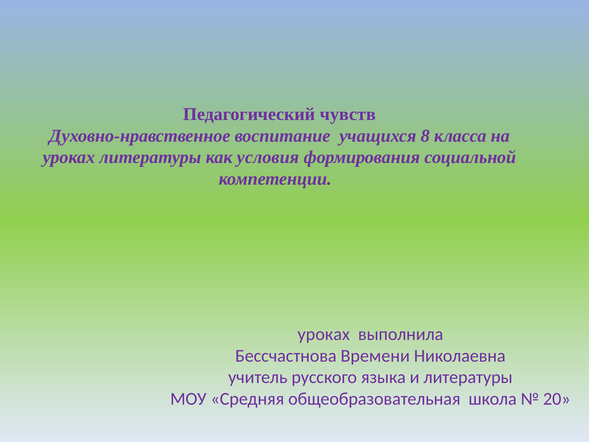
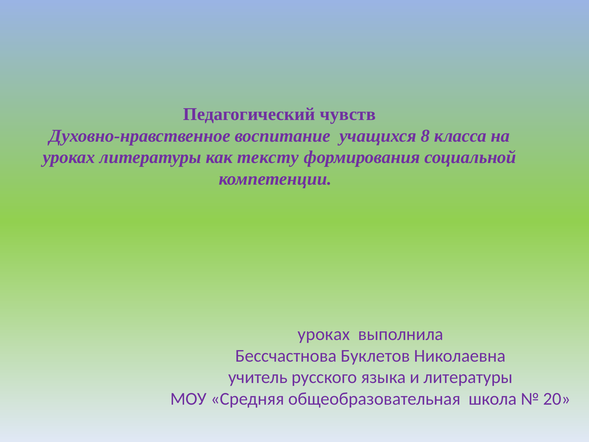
условия: условия -> тексту
Времени: Времени -> Буклетов
